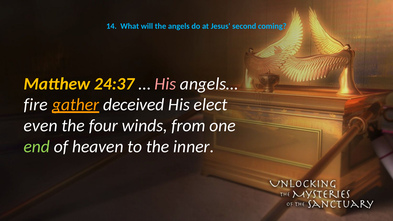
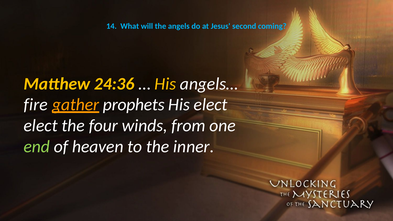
24:37: 24:37 -> 24:36
His at (165, 84) colour: pink -> yellow
deceived: deceived -> prophets
even at (41, 126): even -> elect
